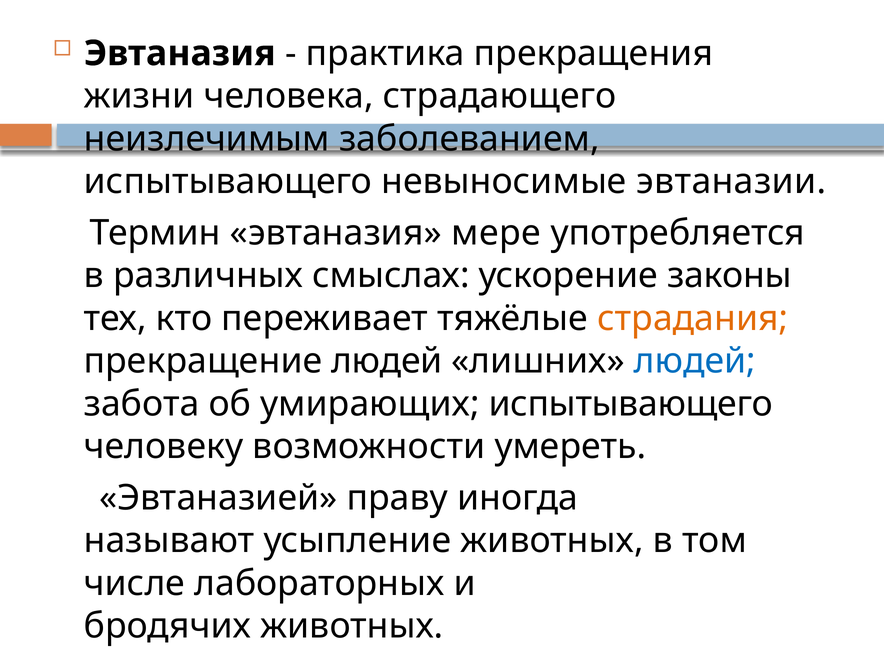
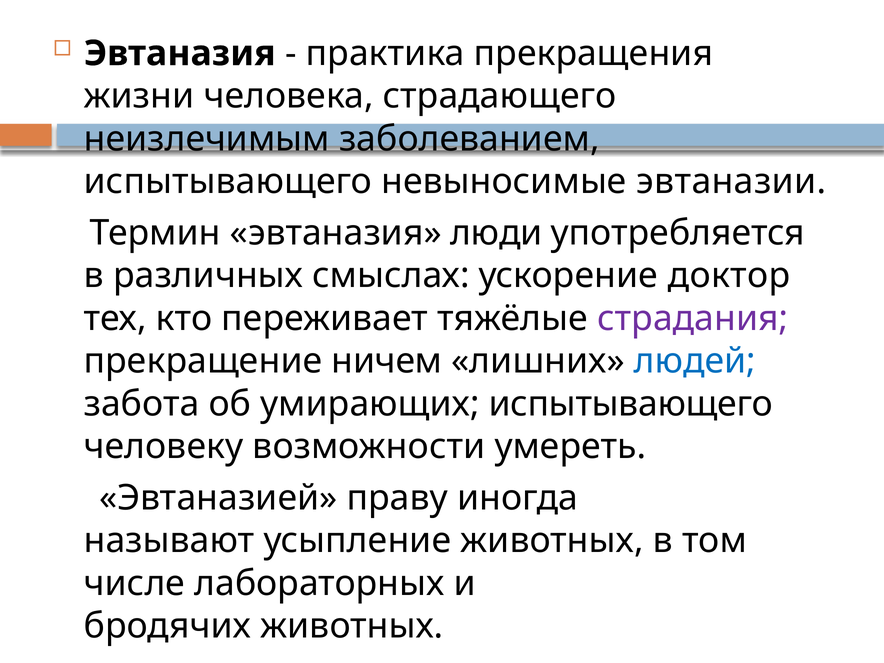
мере: мере -> люди
законы: законы -> доктор
страдания colour: orange -> purple
прекращение людей: людей -> ничем
